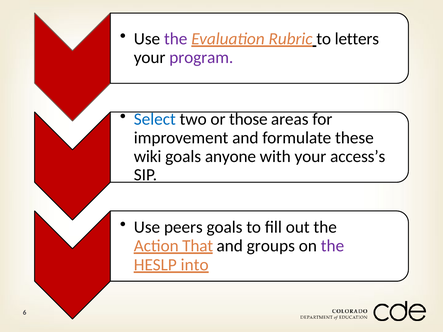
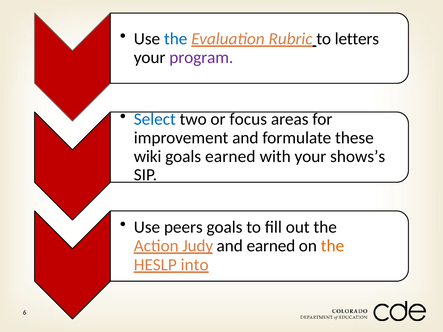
the at (176, 39) colour: purple -> blue
those: those -> focus
goals anyone: anyone -> earned
access’s: access’s -> shows’s
That: That -> Judy
and groups: groups -> earned
the at (333, 246) colour: purple -> orange
